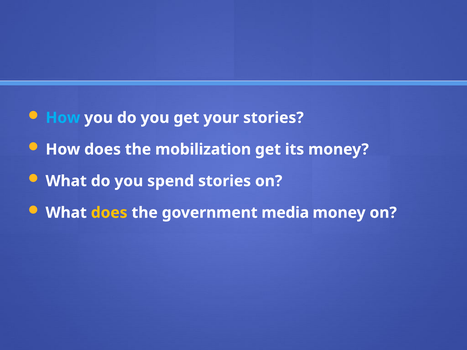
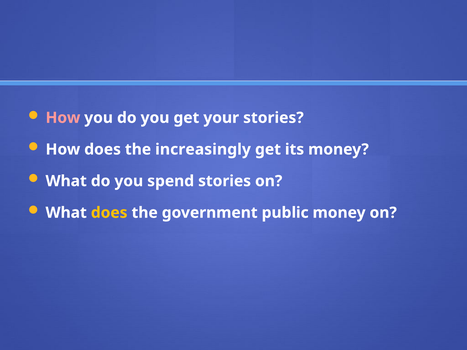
How at (63, 118) colour: light blue -> pink
mobilization: mobilization -> increasingly
media: media -> public
